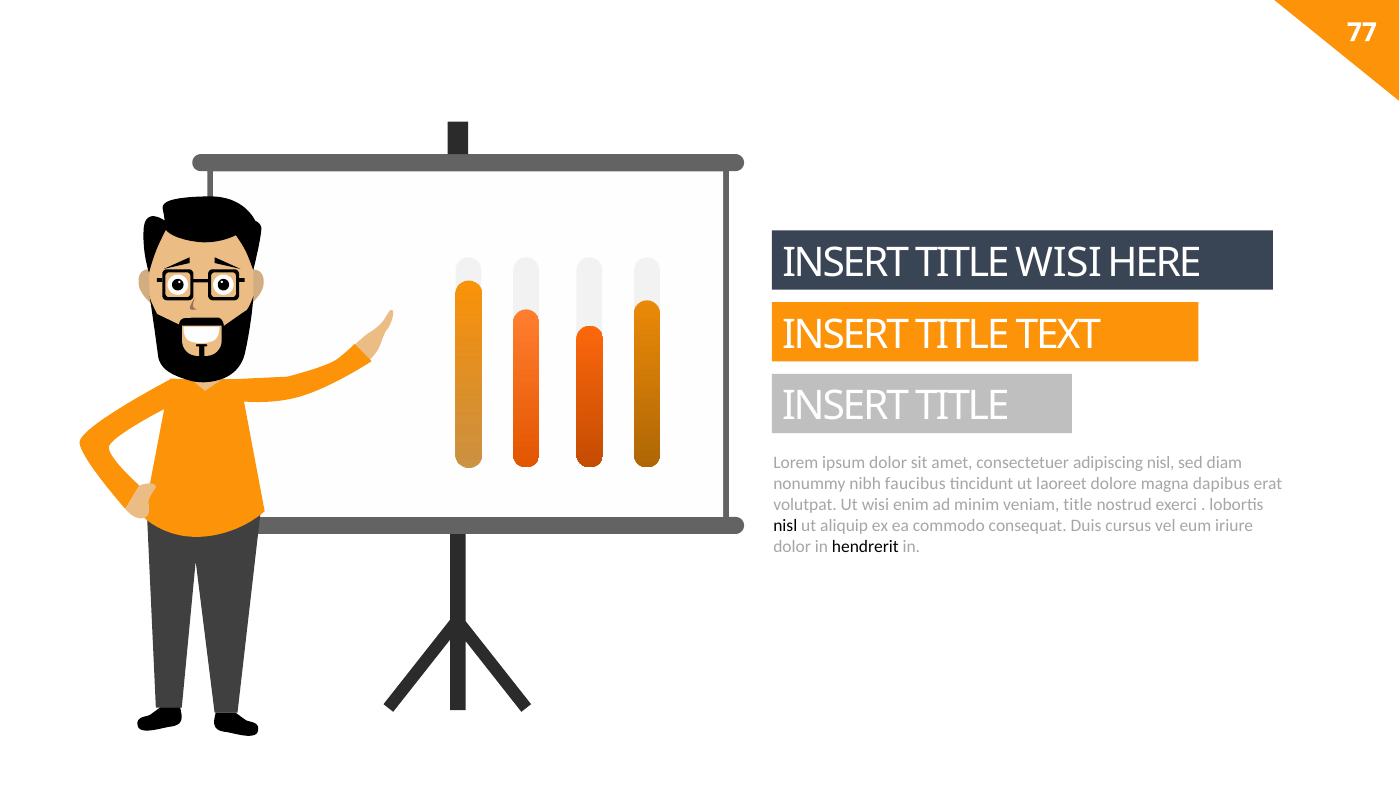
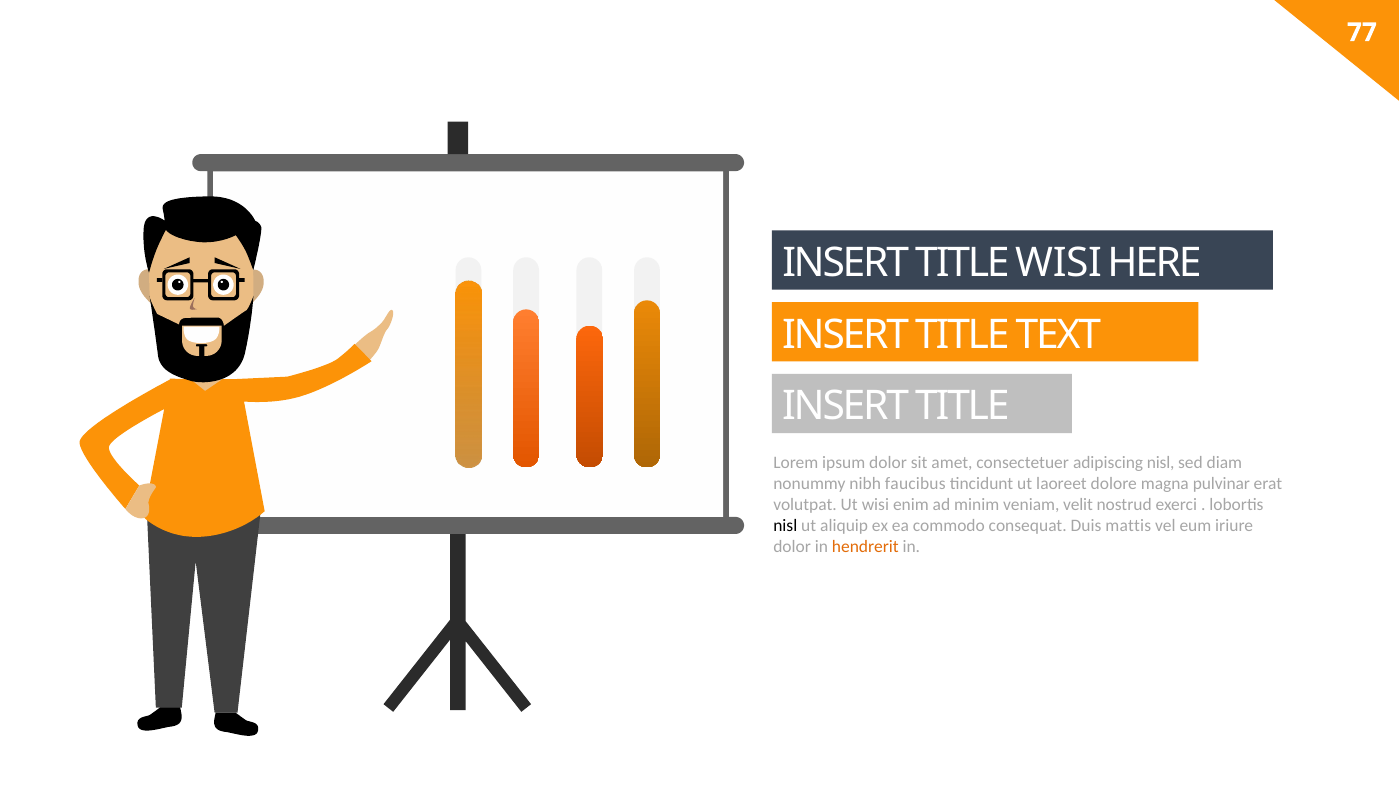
dapibus: dapibus -> pulvinar
veniam title: title -> velit
cursus: cursus -> mattis
hendrerit colour: black -> orange
